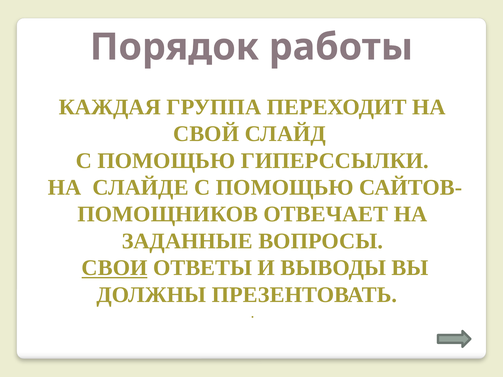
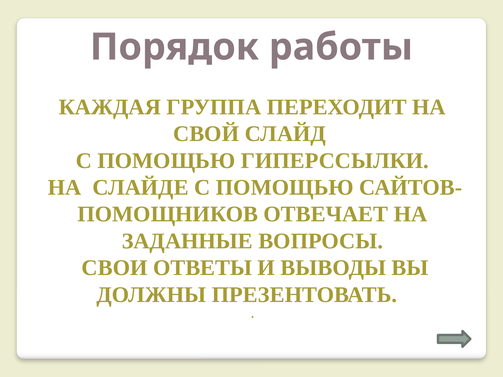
СВОИ underline: present -> none
